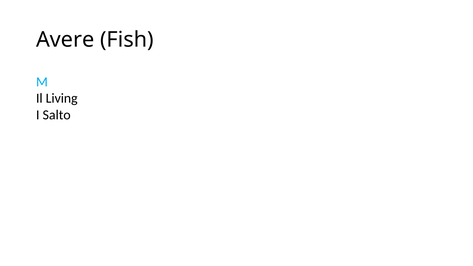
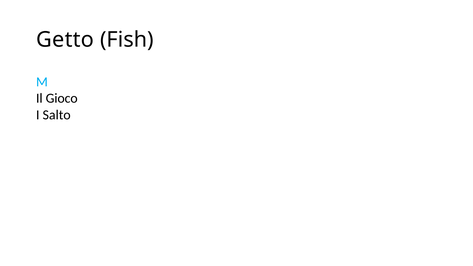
Avere: Avere -> Getto
Living: Living -> Gioco
